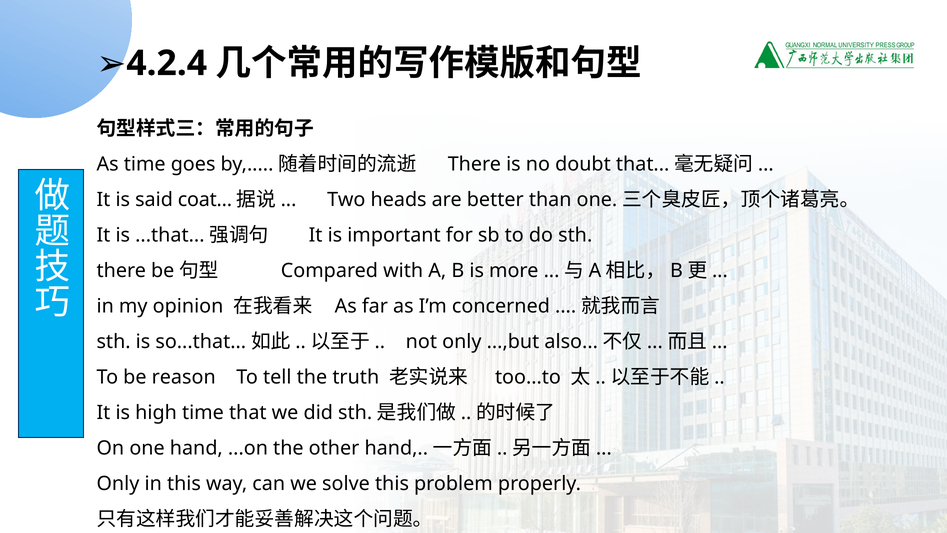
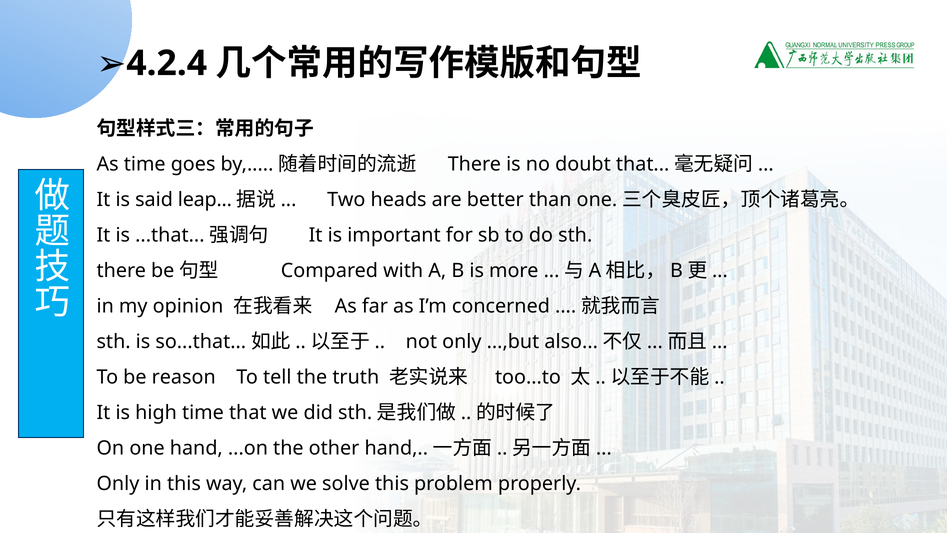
coat: coat -> leap
